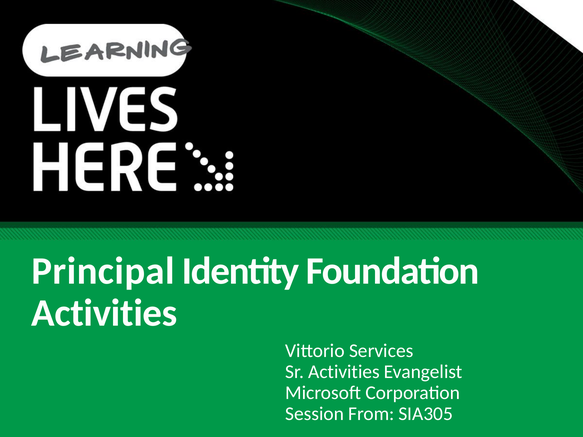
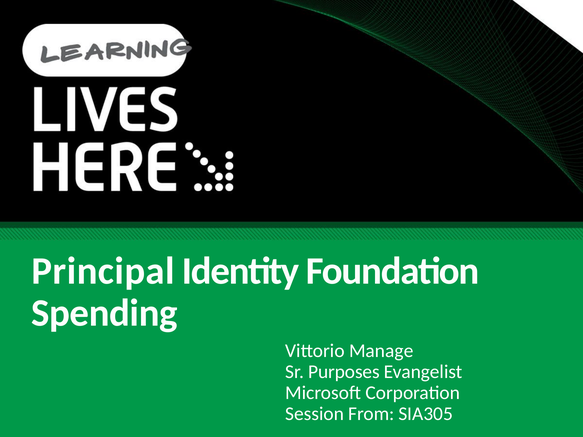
Activities at (104, 313): Activities -> Spending
Services: Services -> Manage
Sr Activities: Activities -> Purposes
